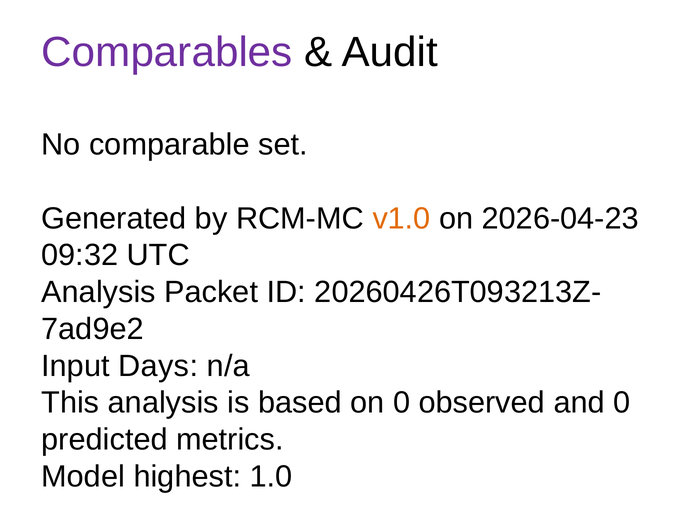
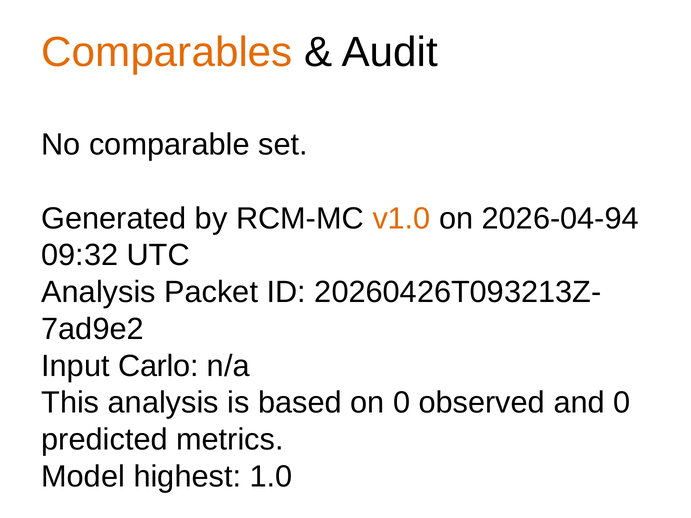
Comparables colour: purple -> orange
2026-04-23: 2026-04-23 -> 2026-04-94
Days: Days -> Carlo
